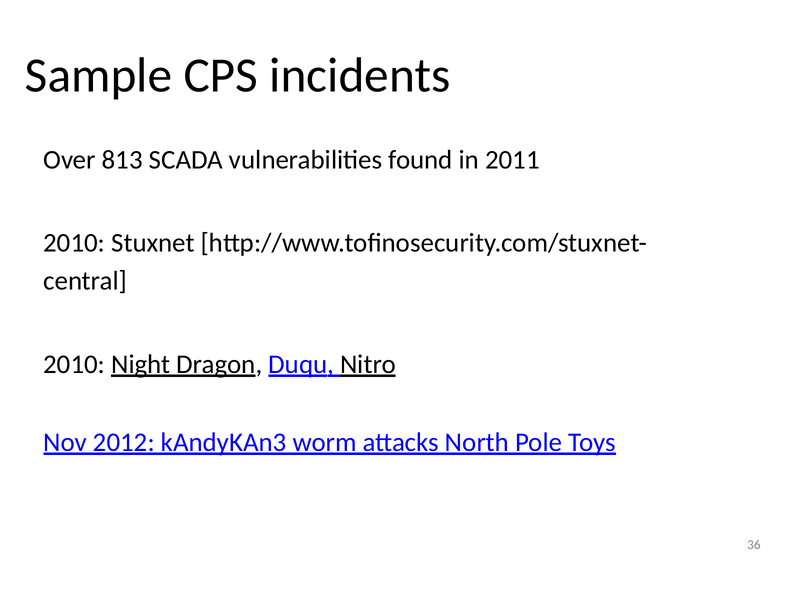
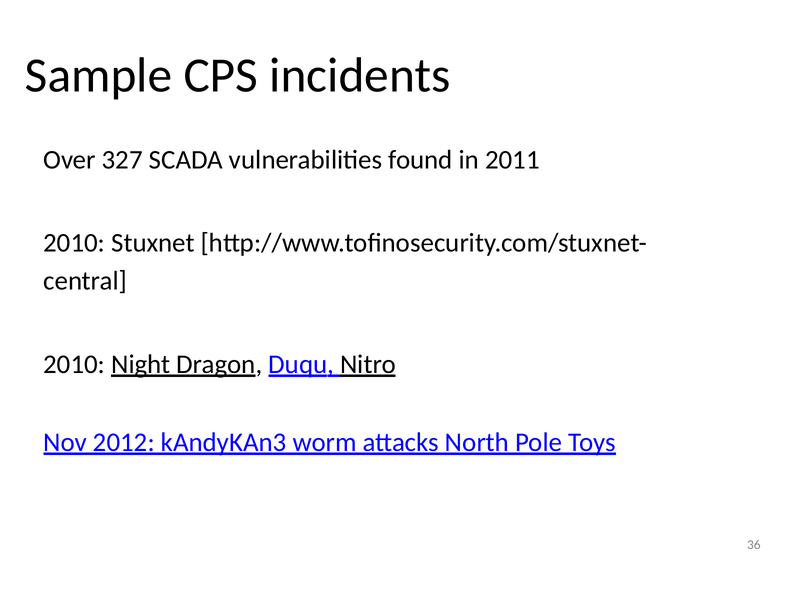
813: 813 -> 327
